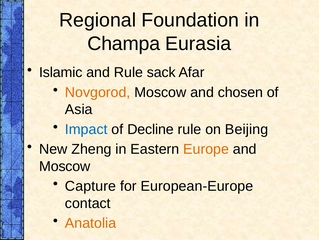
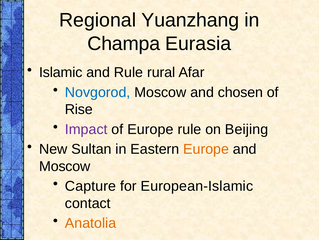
Foundation: Foundation -> Yuanzhang
sack: sack -> rural
Novgorod colour: orange -> blue
Asia: Asia -> Rise
Impact colour: blue -> purple
of Decline: Decline -> Europe
Zheng: Zheng -> Sultan
European-Europe: European-Europe -> European-Islamic
